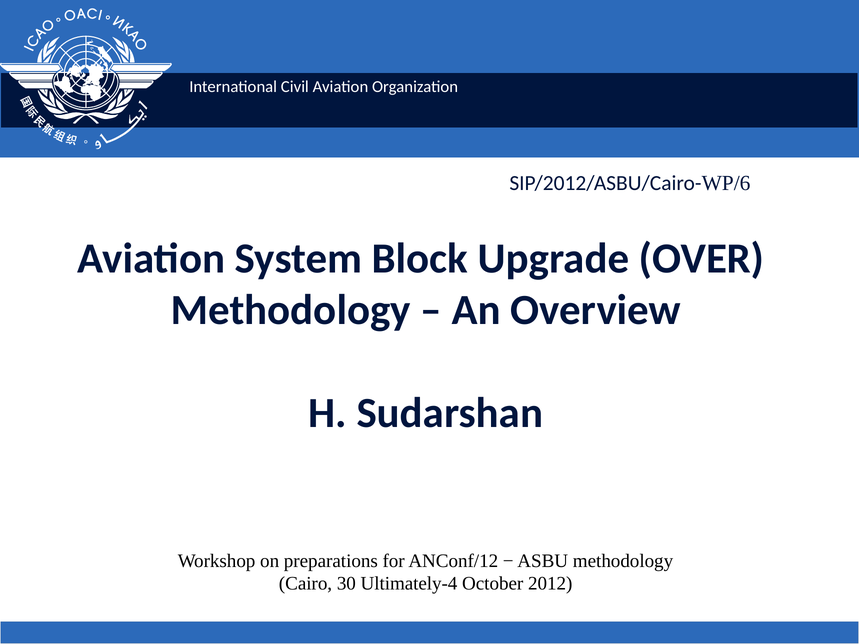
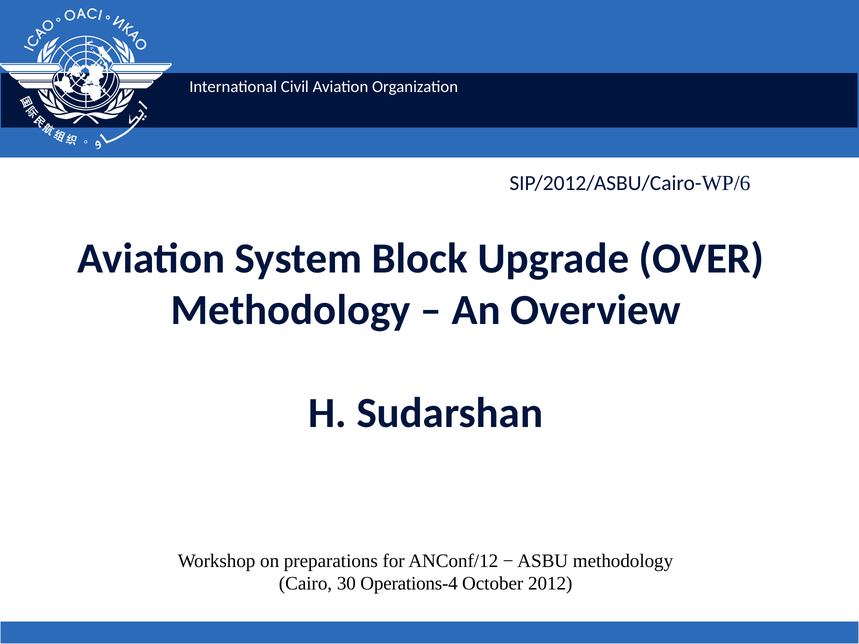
Ultimately-4: Ultimately-4 -> Operations-4
